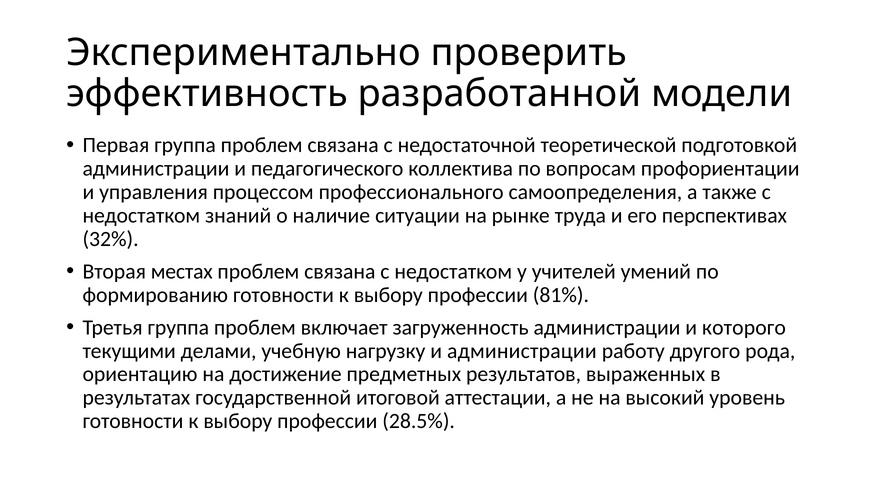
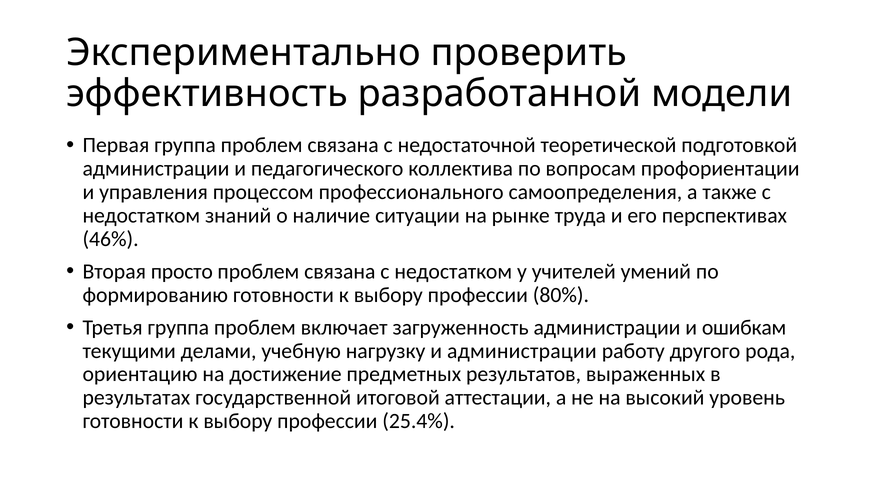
32%: 32% -> 46%
местах: местах -> просто
81%: 81% -> 80%
которого: которого -> ошибкам
28.5%: 28.5% -> 25.4%
